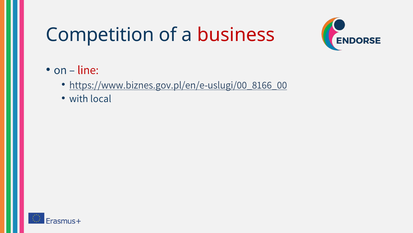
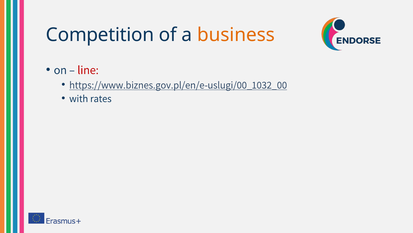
business colour: red -> orange
https://www.biznes.gov.pl/en/e-uslugi/00_8166_00: https://www.biznes.gov.pl/en/e-uslugi/00_8166_00 -> https://www.biznes.gov.pl/en/e-uslugi/00_1032_00
local: local -> rates
